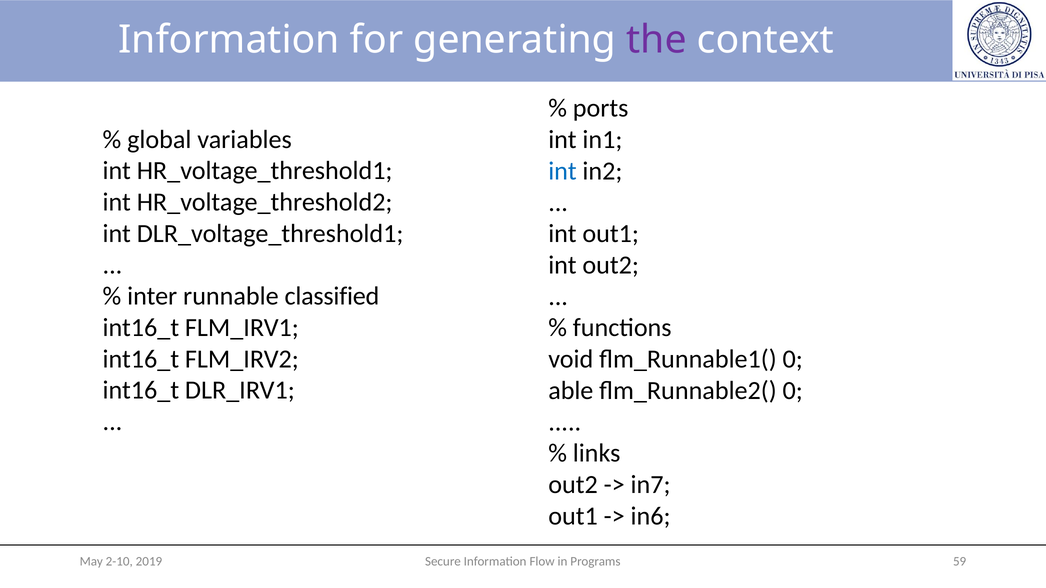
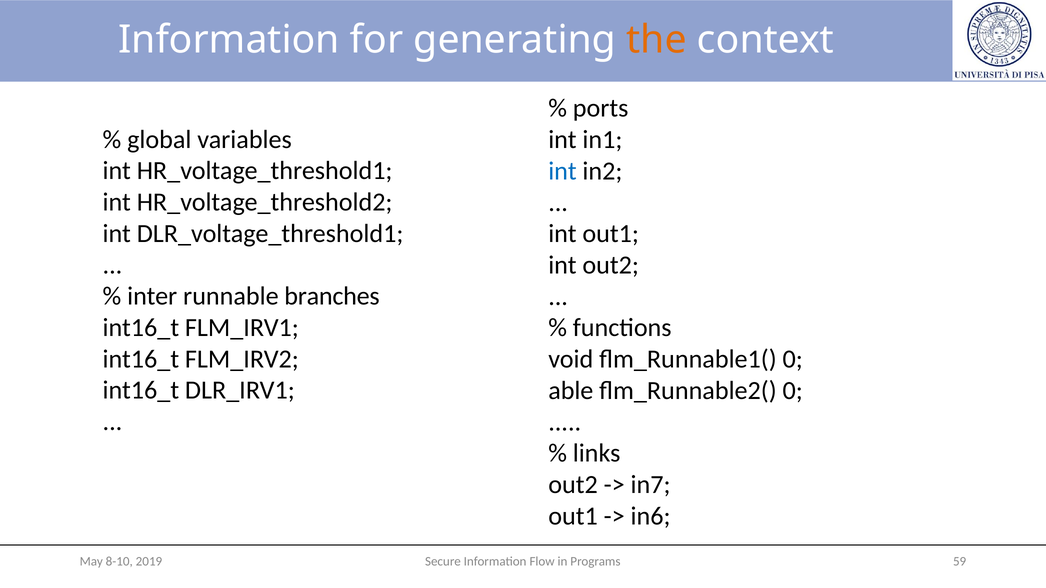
the colour: purple -> orange
classified: classified -> branches
2-10: 2-10 -> 8-10
